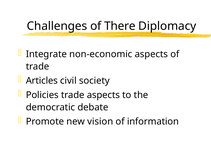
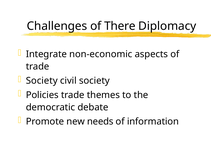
Articles at (42, 81): Articles -> Society
trade aspects: aspects -> themes
vision: vision -> needs
